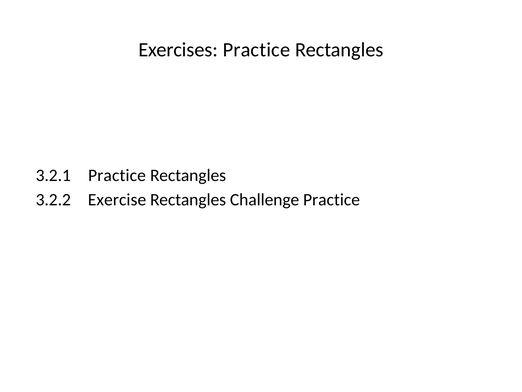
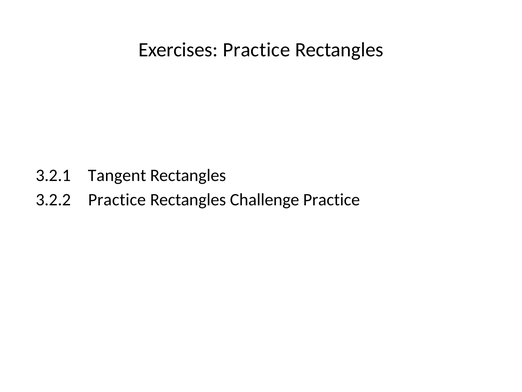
3.2.1 Practice: Practice -> Tangent
3.2.2 Exercise: Exercise -> Practice
